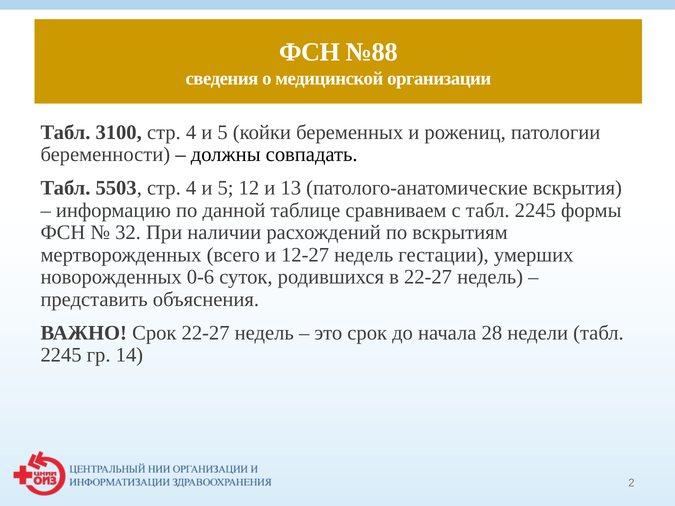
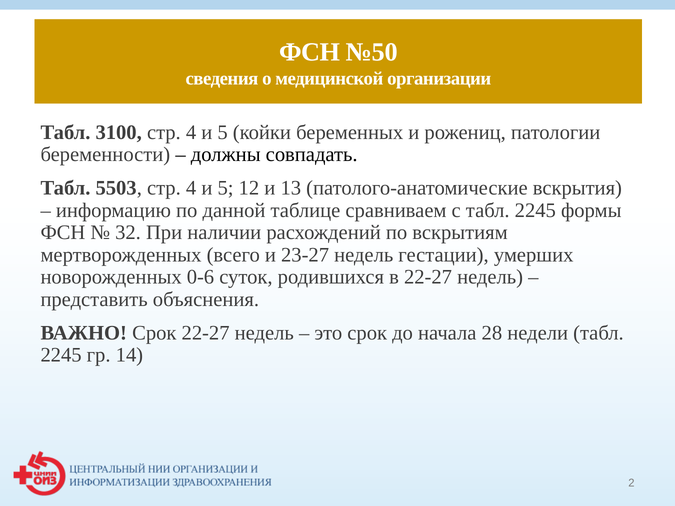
№88: №88 -> №50
12-27: 12-27 -> 23-27
